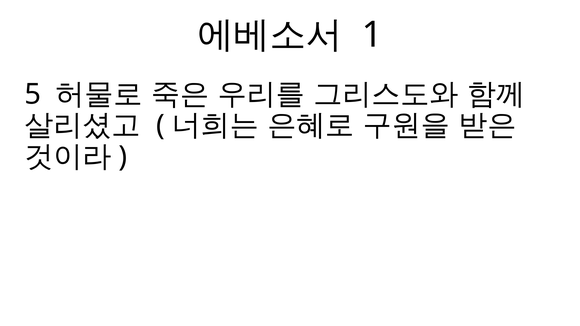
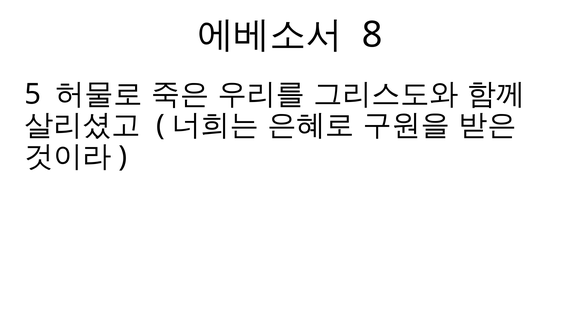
1: 1 -> 8
